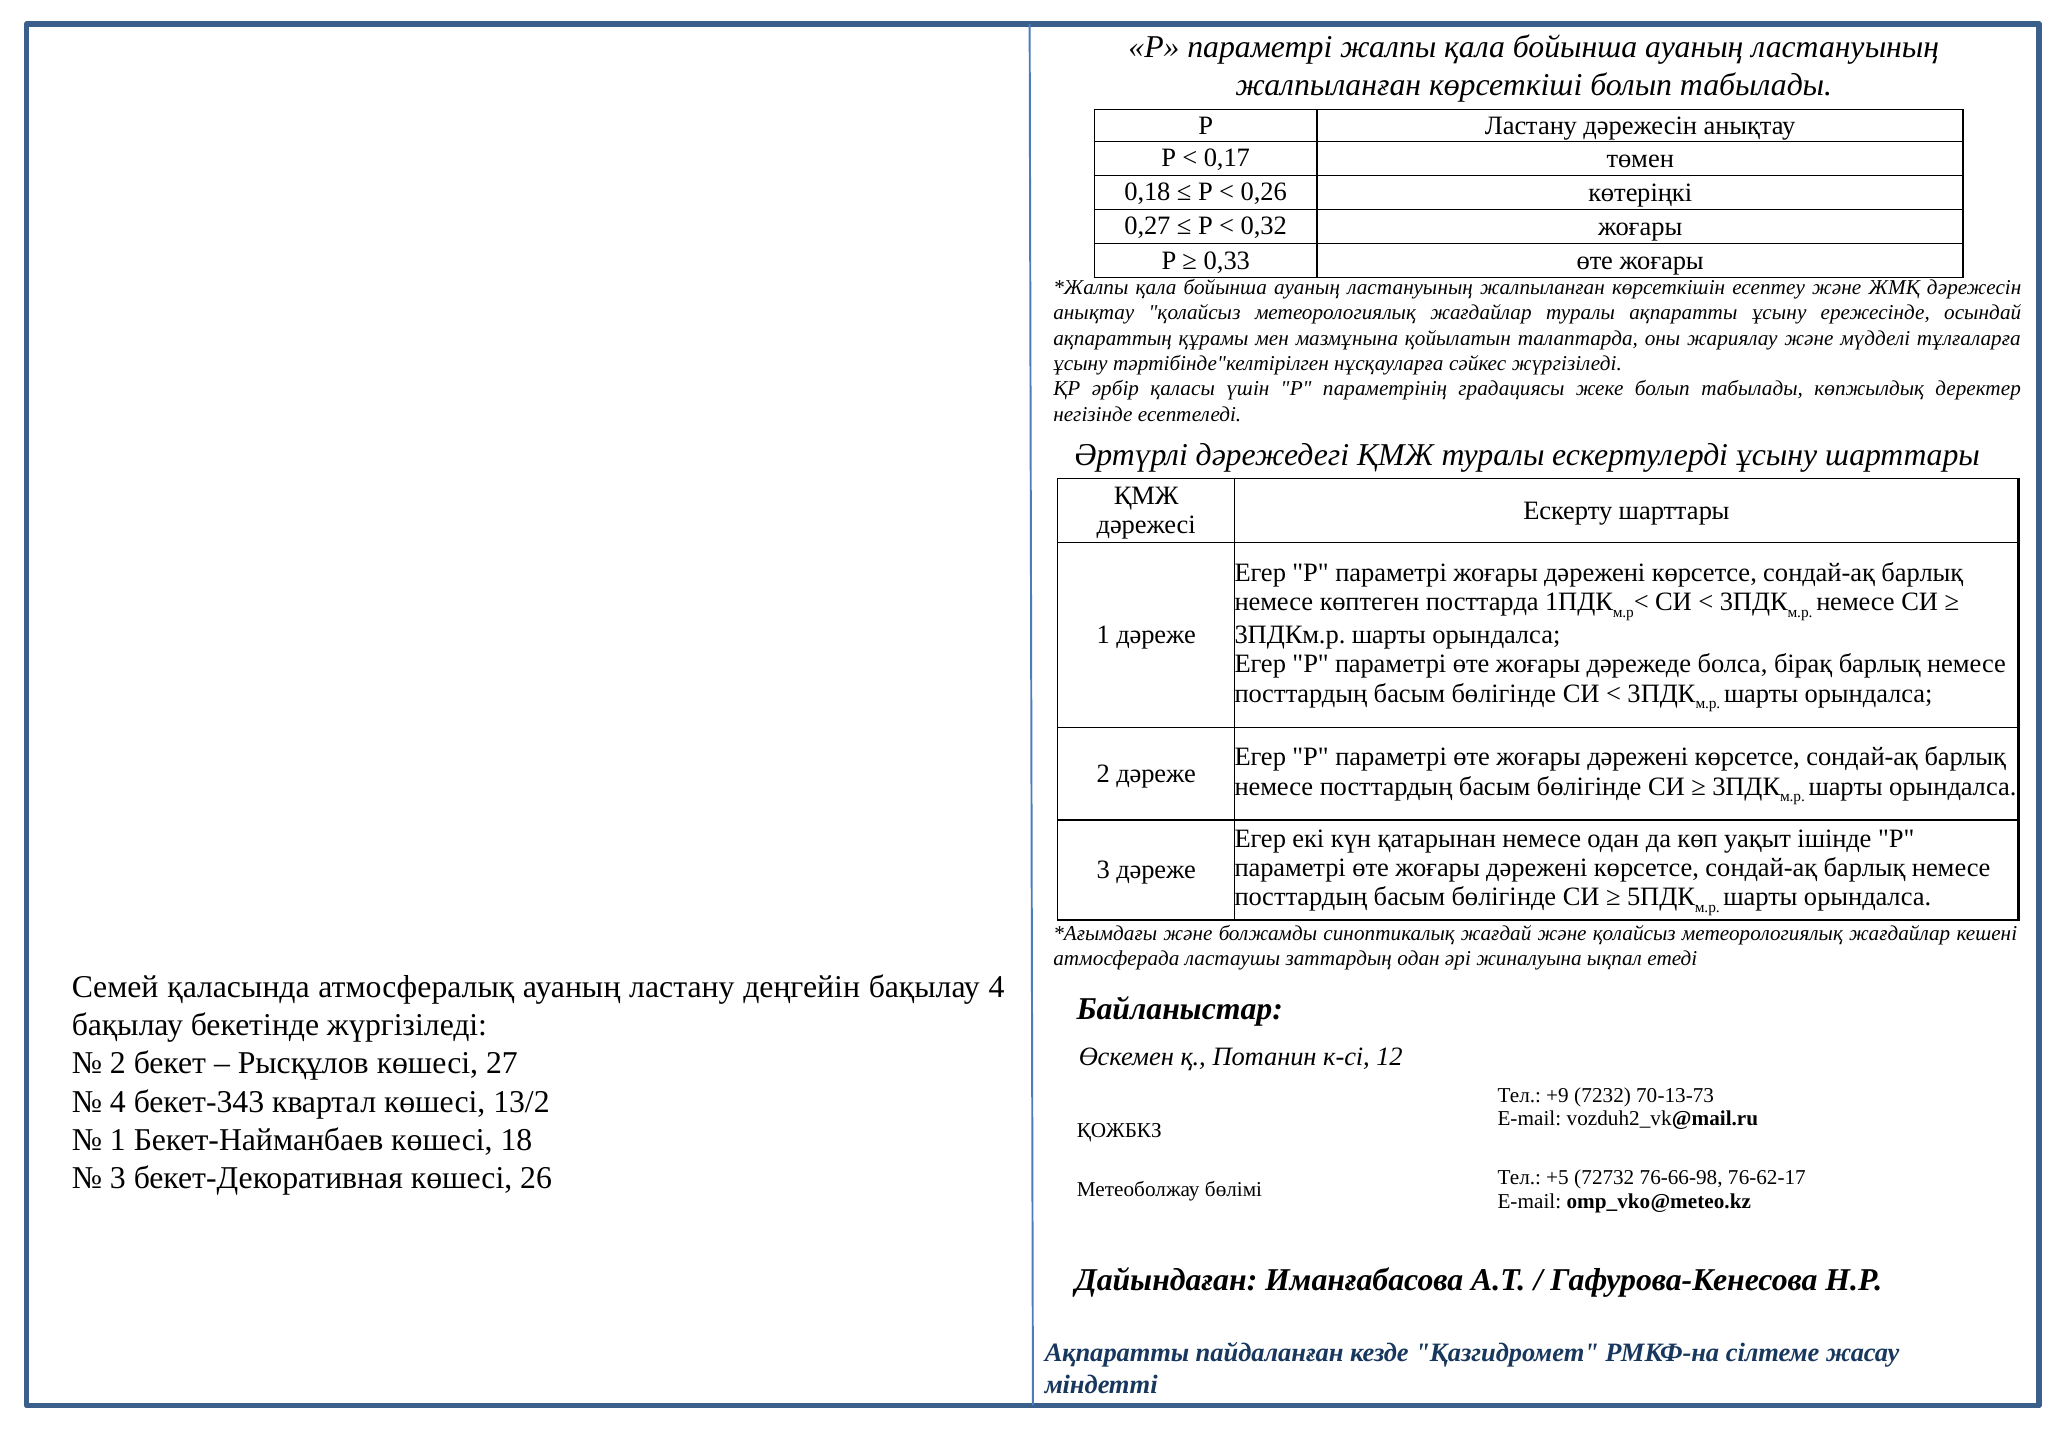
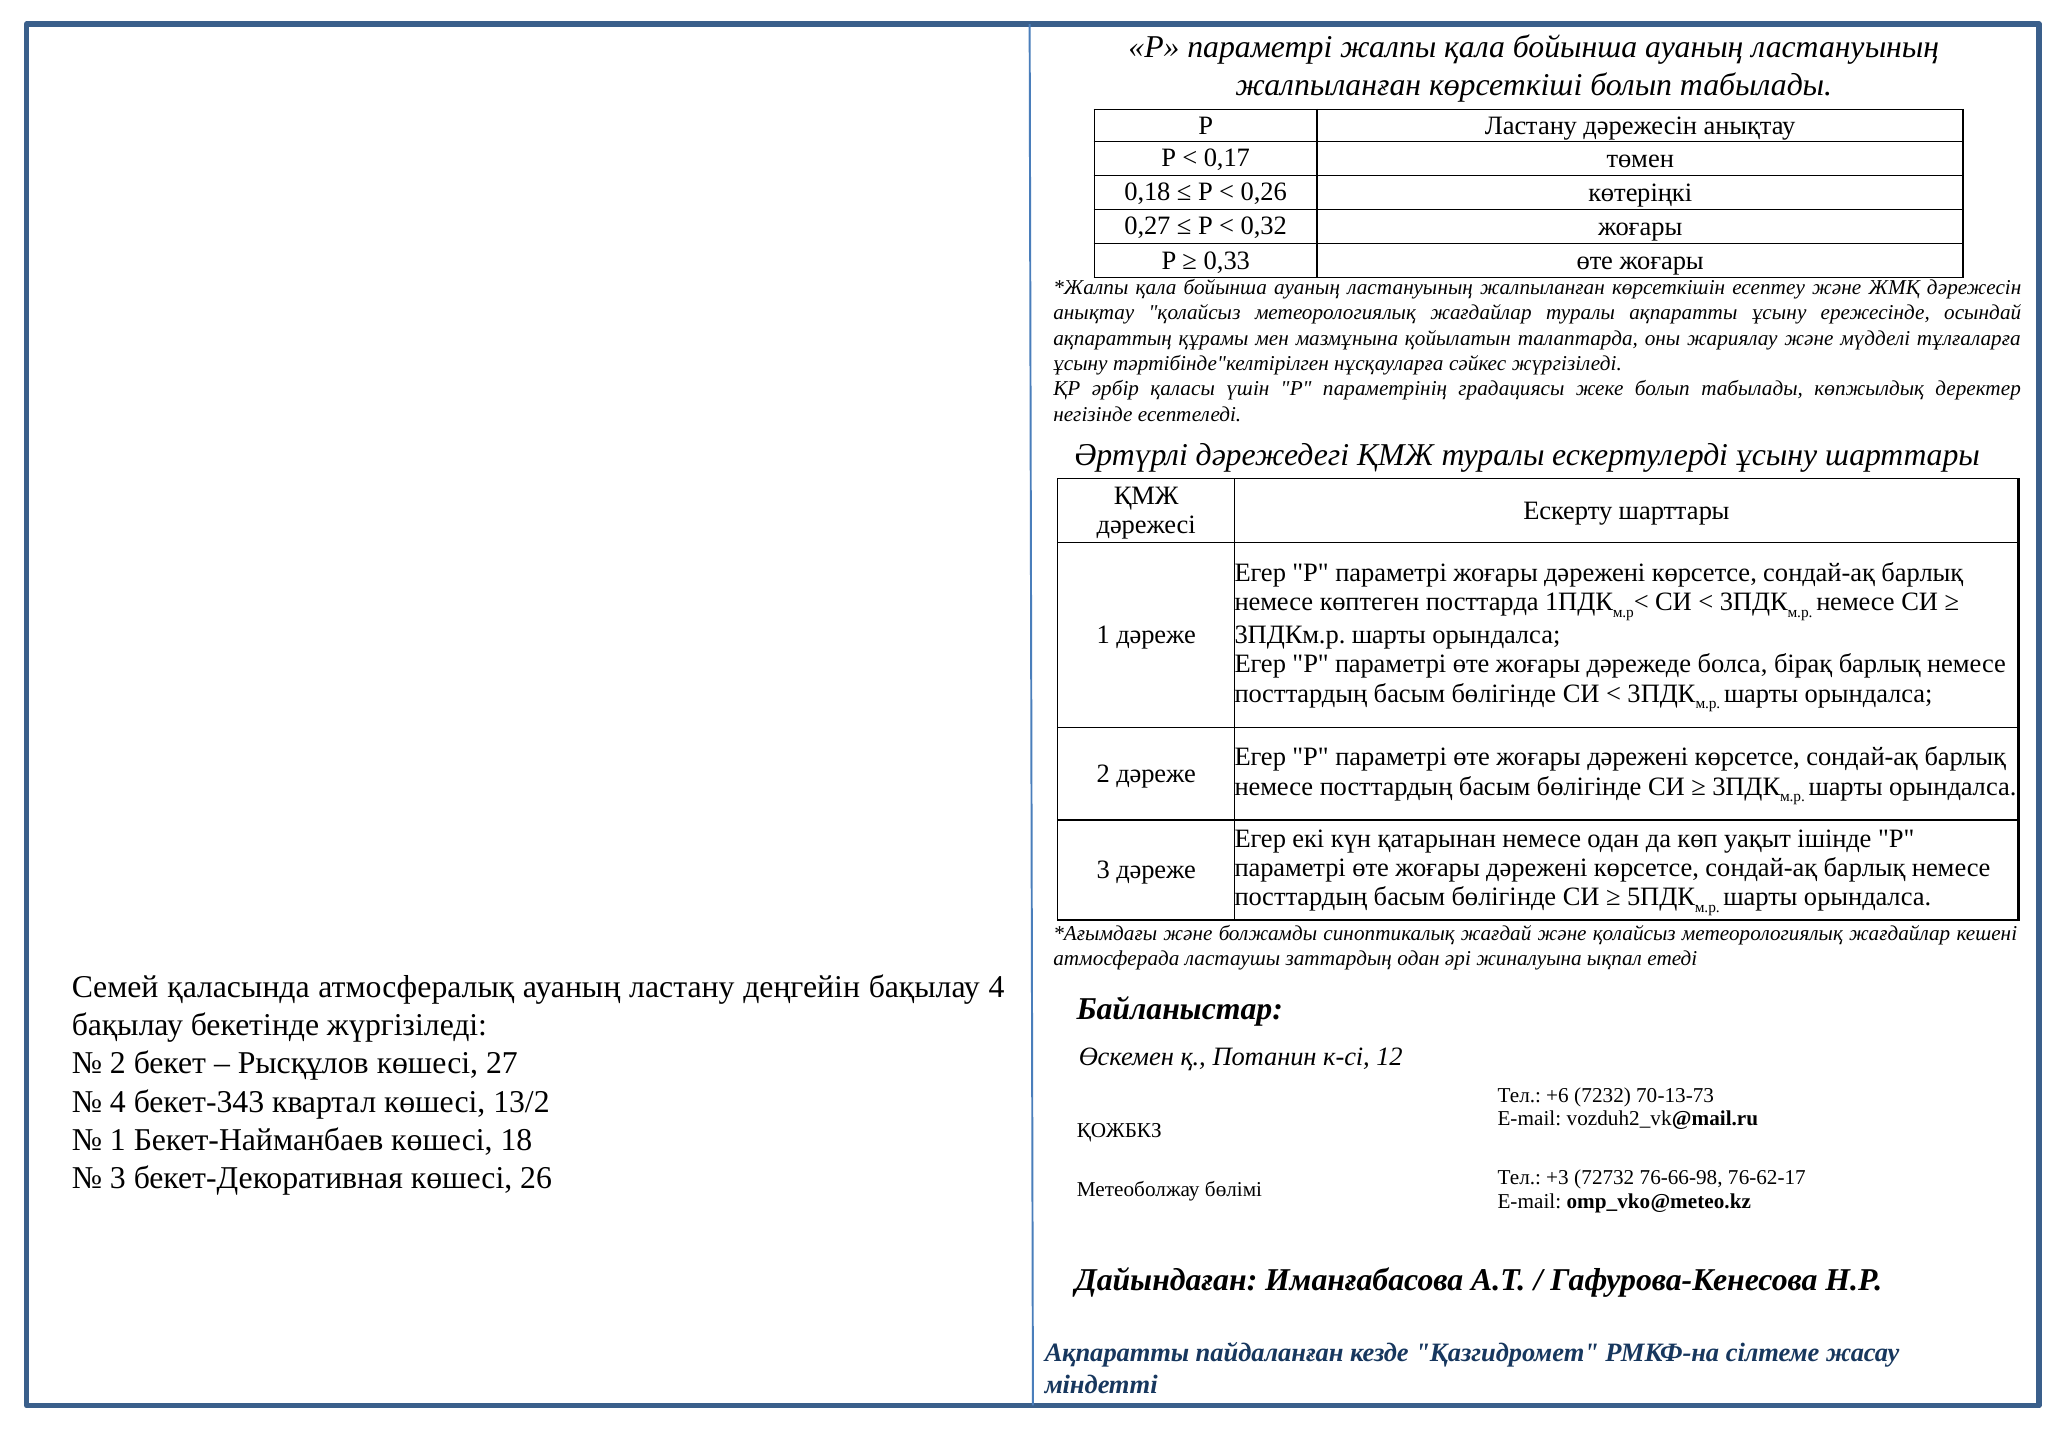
+9: +9 -> +6
+5: +5 -> +3
